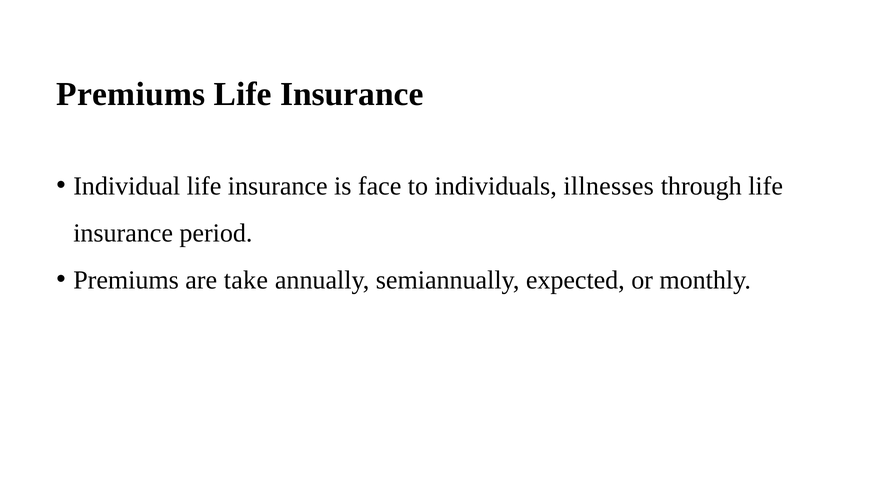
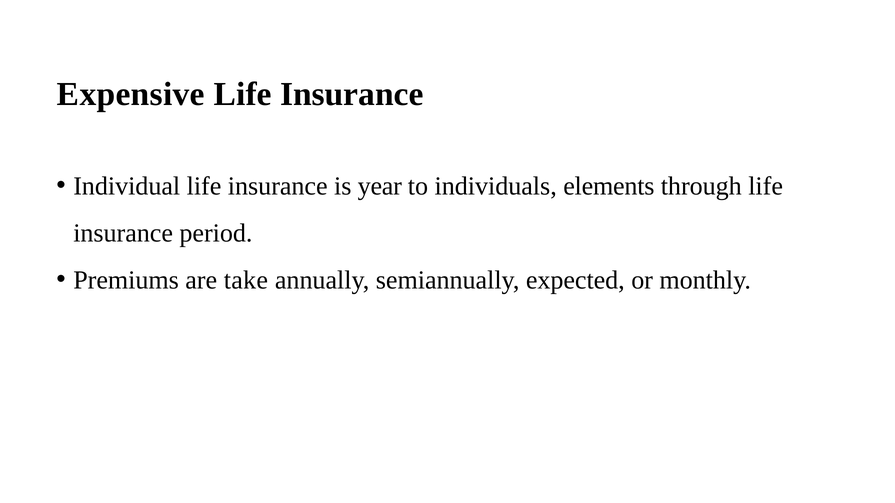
Premiums at (131, 94): Premiums -> Expensive
face: face -> year
illnesses: illnesses -> elements
